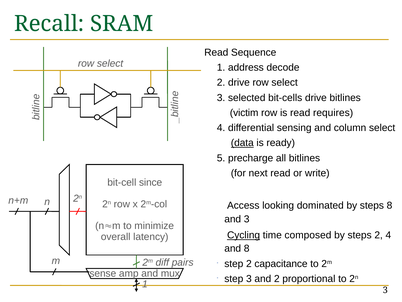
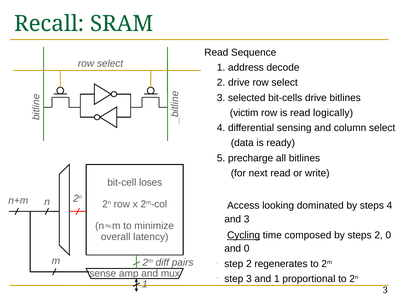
requires: requires -> logically
data underline: present -> none
since: since -> loses
steps 8: 8 -> 4
2 4: 4 -> 0
and 8: 8 -> 0
capacitance: capacitance -> regenerates
and 2: 2 -> 1
